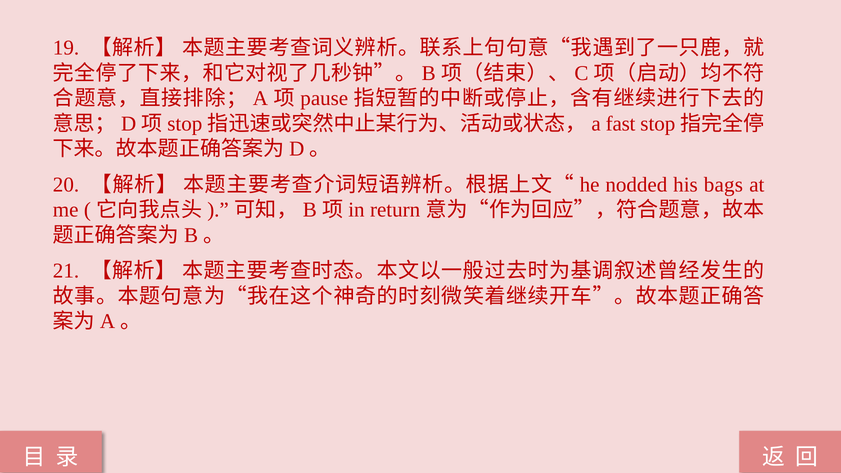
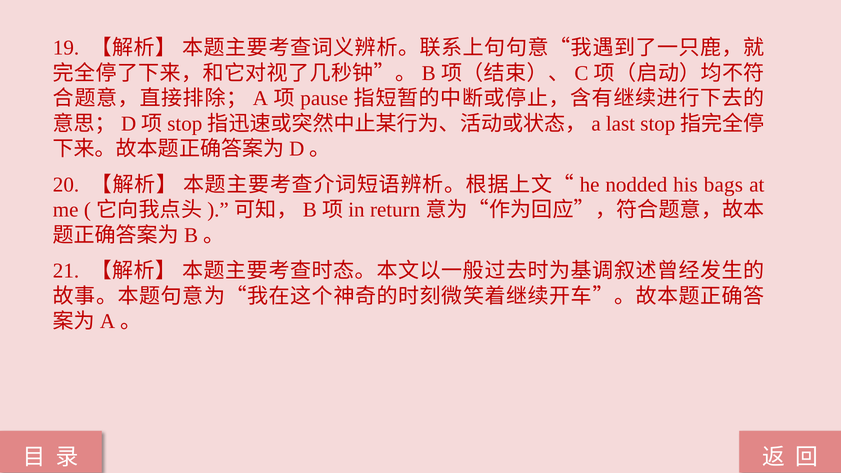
fast: fast -> last
